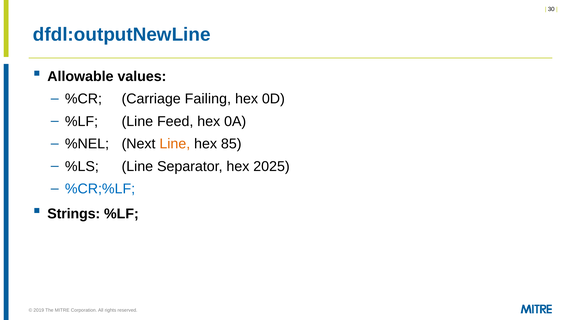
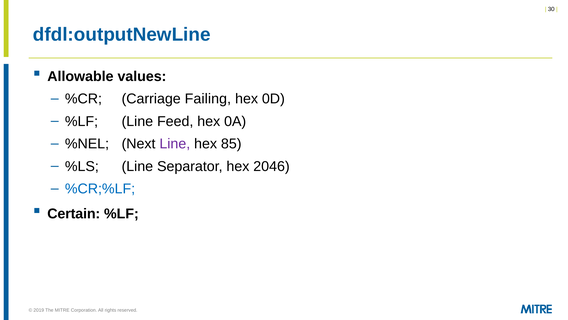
Line at (175, 144) colour: orange -> purple
2025: 2025 -> 2046
Strings: Strings -> Certain
